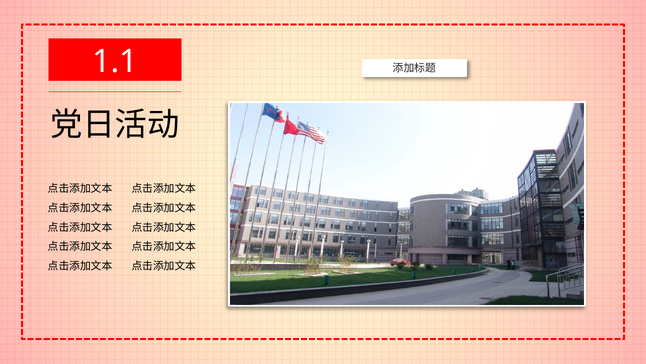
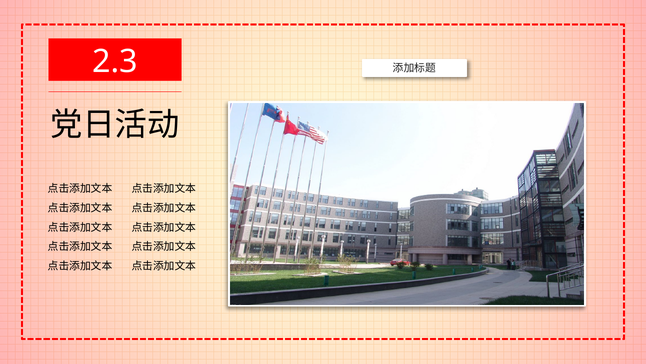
1.1: 1.1 -> 2.3
